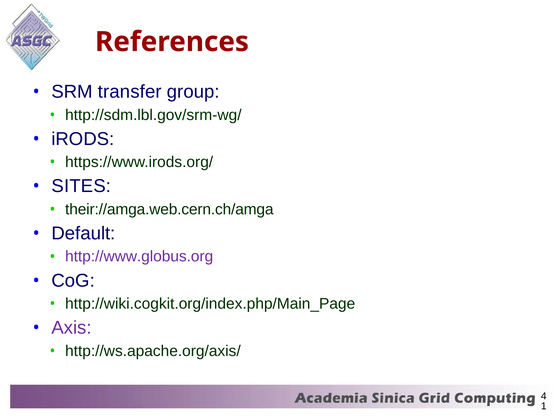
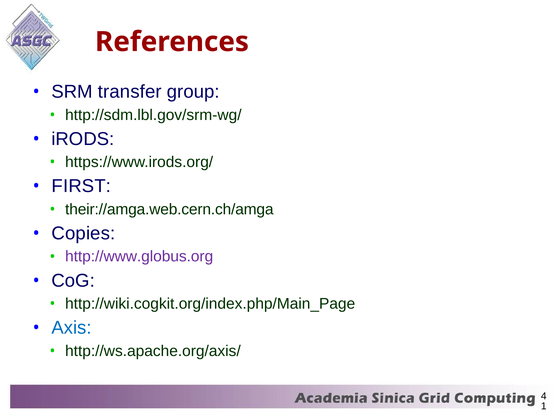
SITES: SITES -> FIRST
Default: Default -> Copies
Axis colour: purple -> blue
